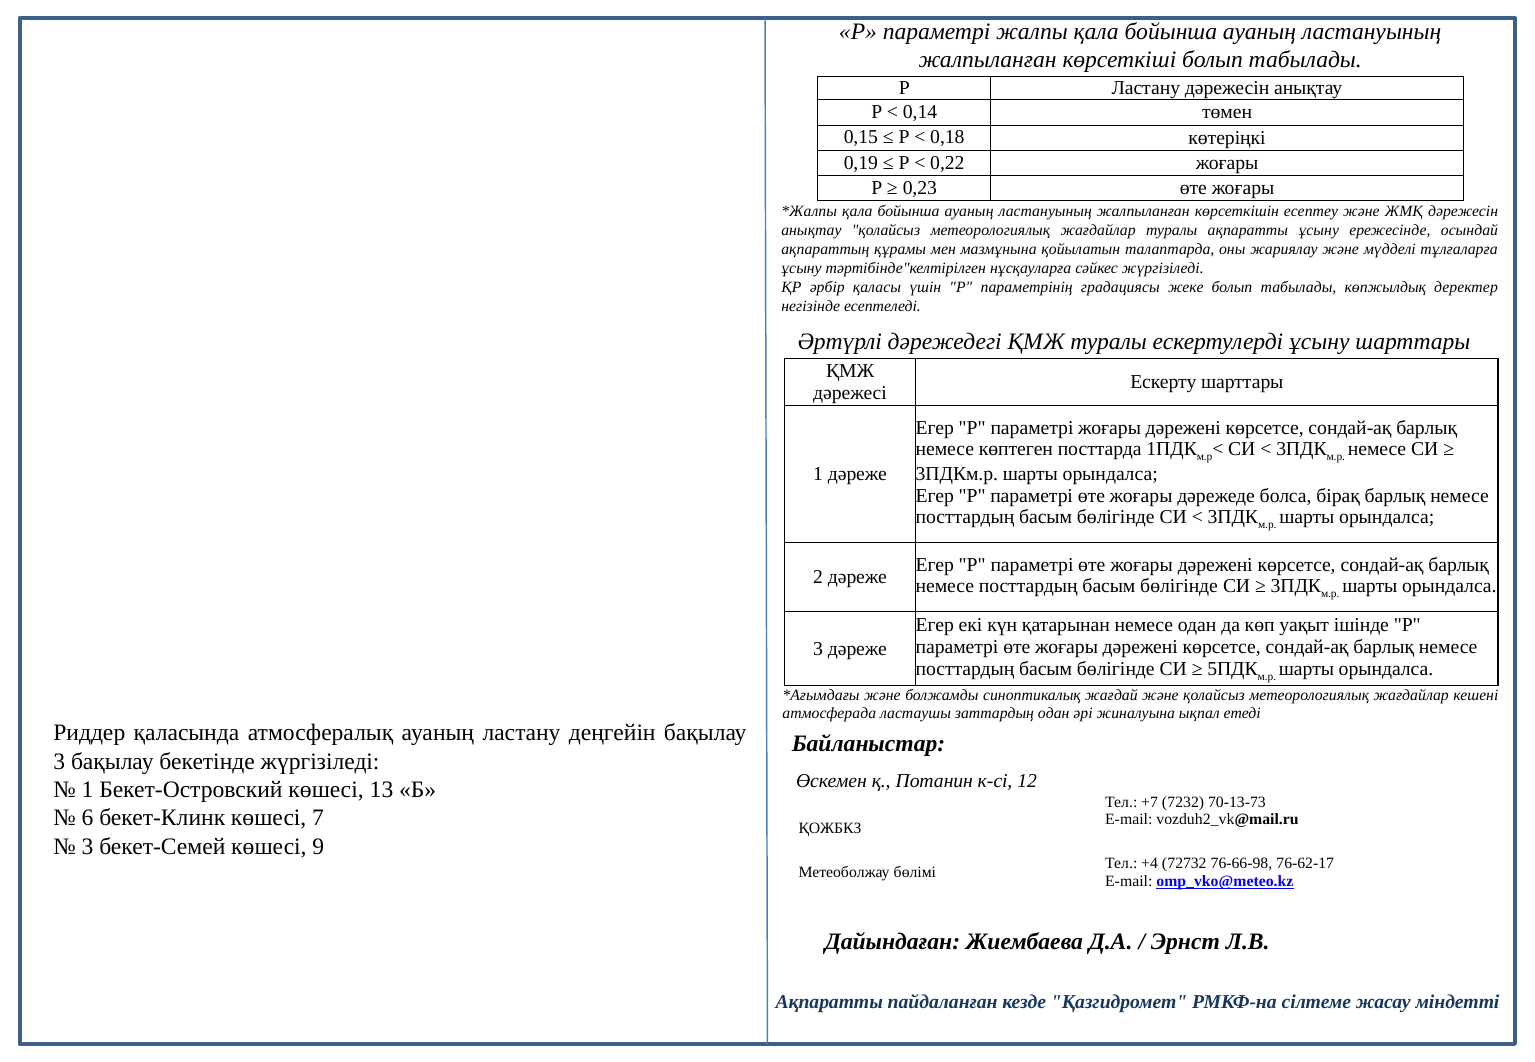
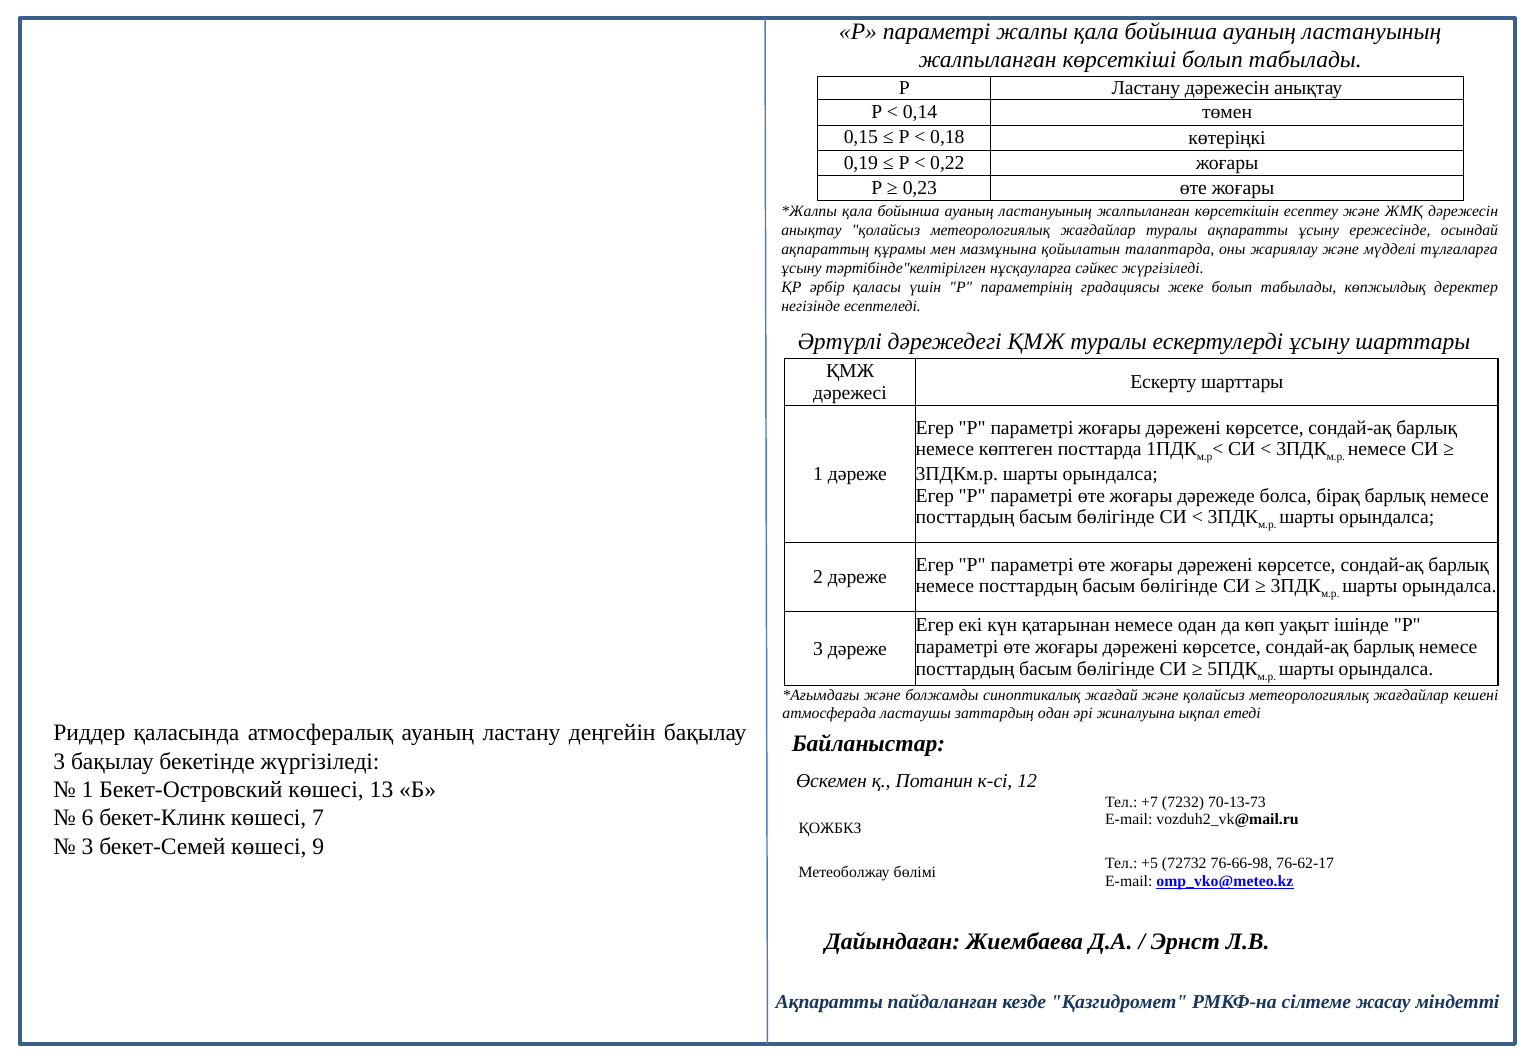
+4: +4 -> +5
